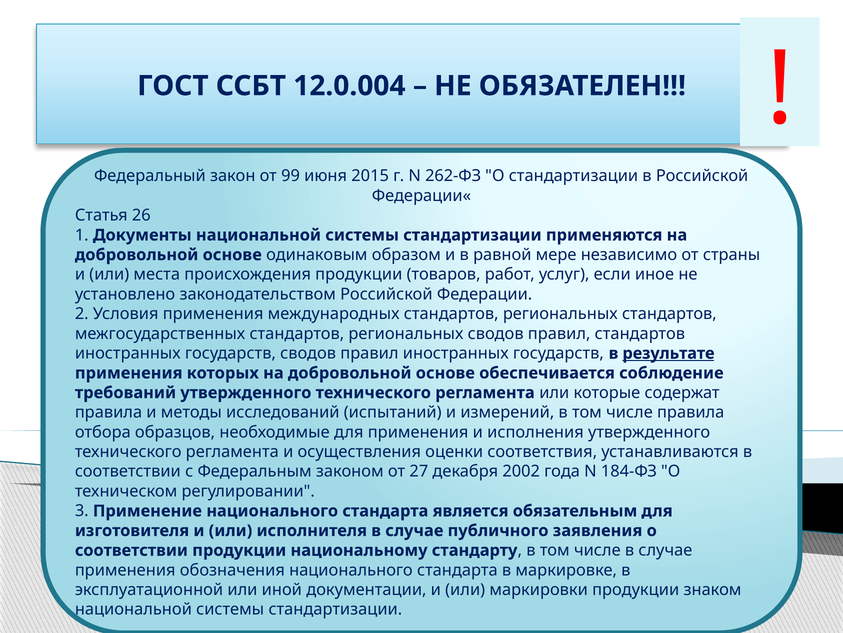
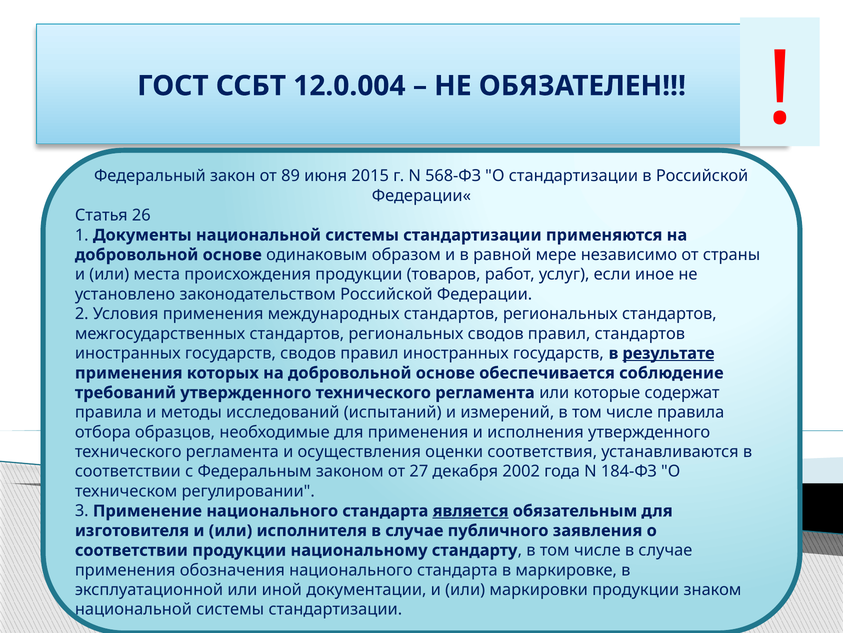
99: 99 -> 89
262-ФЗ: 262-ФЗ -> 568-ФЗ
является underline: none -> present
